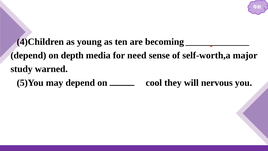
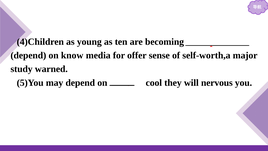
depth: depth -> know
need: need -> offer
